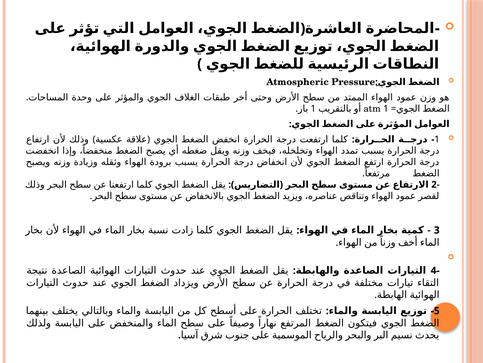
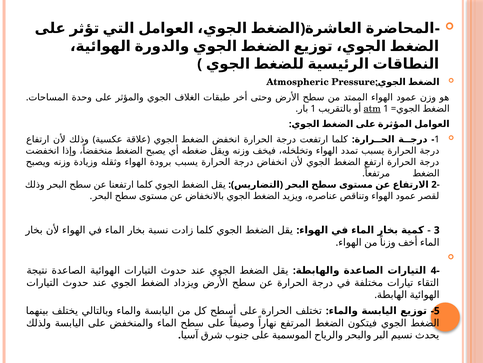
atm underline: none -> present
